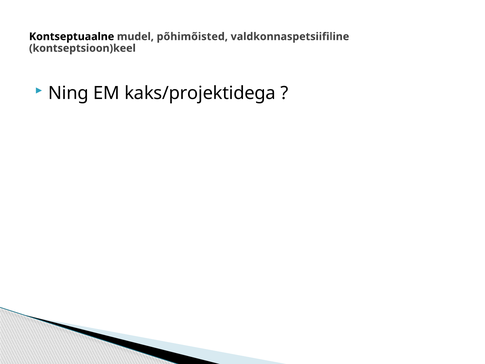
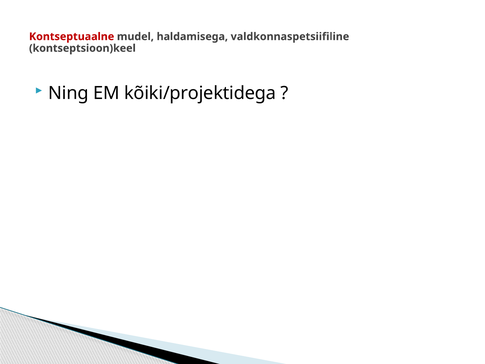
Kontseptuaalne colour: black -> red
põhimõisted: põhimõisted -> haldamisega
kaks/projektidega: kaks/projektidega -> kõiki/projektidega
